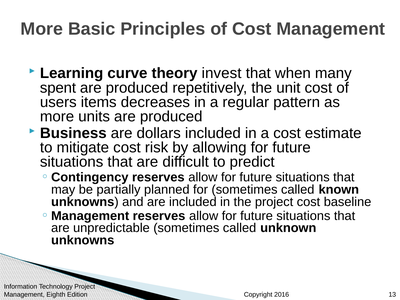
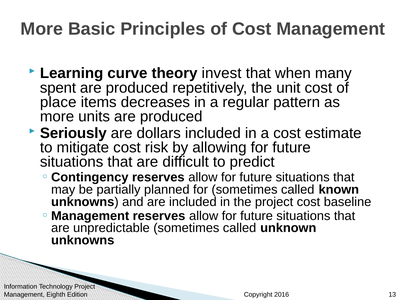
users: users -> place
Business: Business -> Seriously
